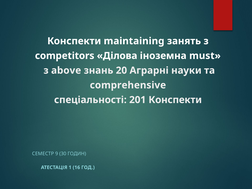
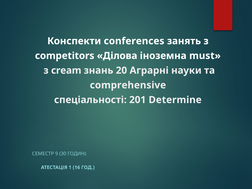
maintaining: maintaining -> conferences
above: above -> cream
201 Конспекти: Конспекти -> Determine
